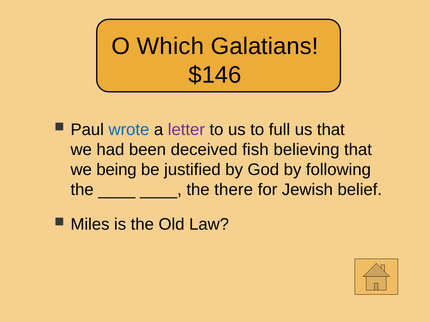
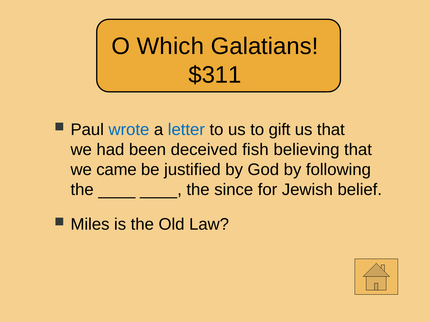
$146: $146 -> $311
letter colour: purple -> blue
full: full -> gift
being: being -> came
there: there -> since
